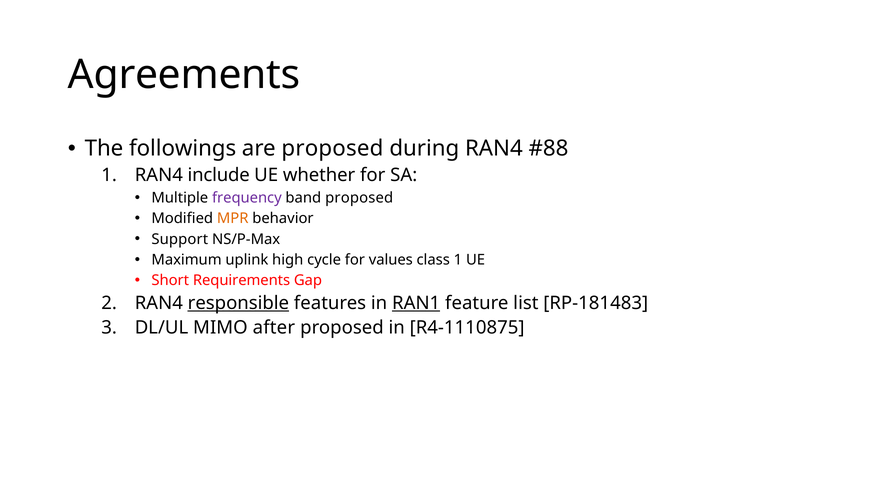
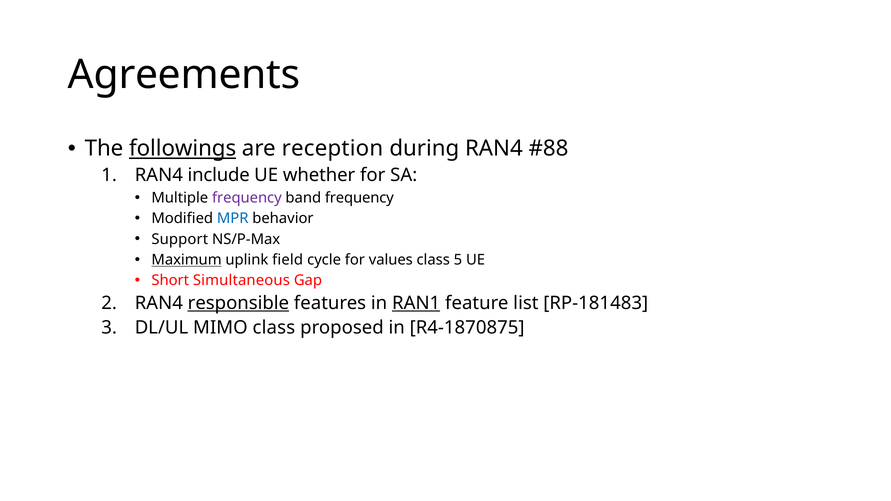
followings underline: none -> present
are proposed: proposed -> reception
band proposed: proposed -> frequency
MPR colour: orange -> blue
Maximum underline: none -> present
high: high -> field
class 1: 1 -> 5
Requirements: Requirements -> Simultaneous
MIMO after: after -> class
R4-1110875: R4-1110875 -> R4-1870875
